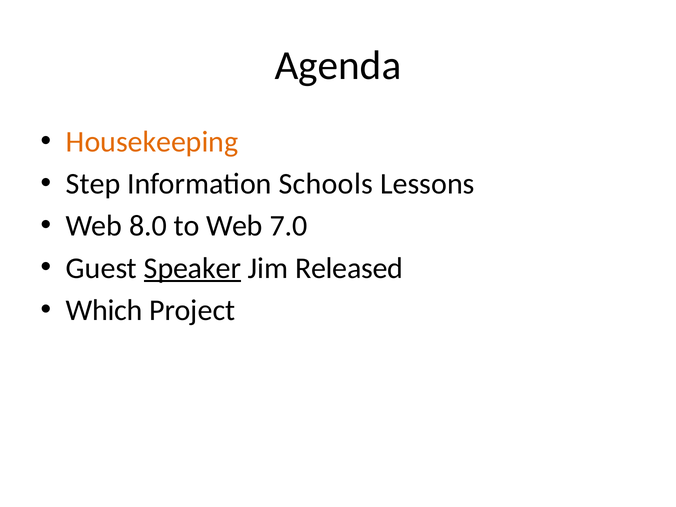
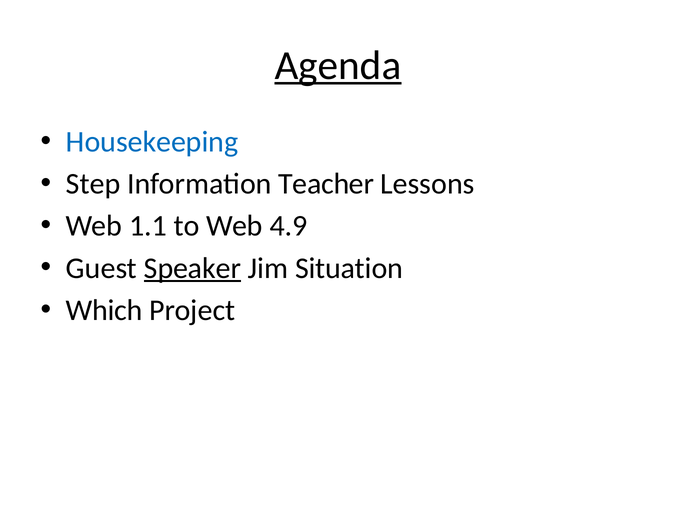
Agenda underline: none -> present
Housekeeping colour: orange -> blue
Schools: Schools -> Teacher
8.0: 8.0 -> 1.1
7.0: 7.0 -> 4.9
Released: Released -> Situation
